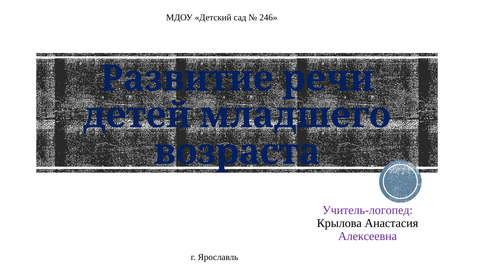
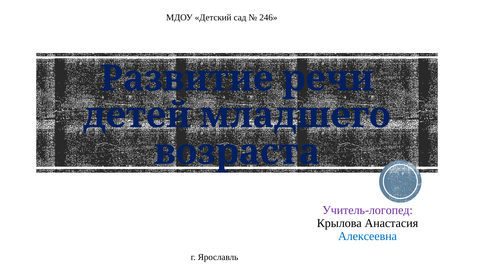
Алексеевна colour: purple -> blue
